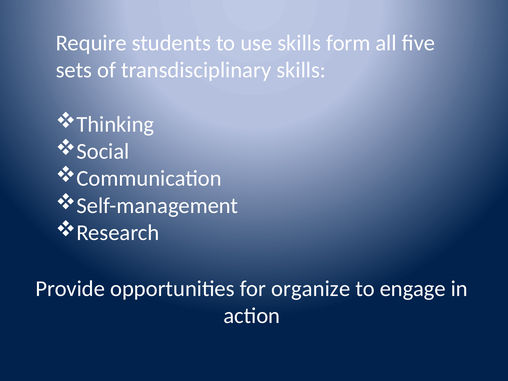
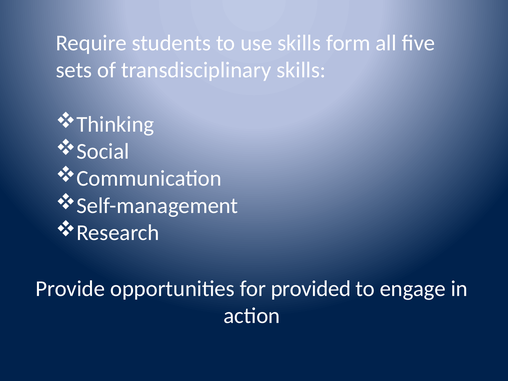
organize: organize -> provided
